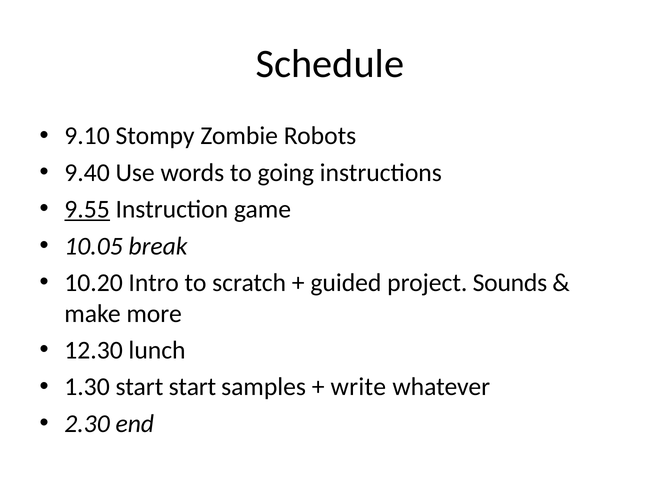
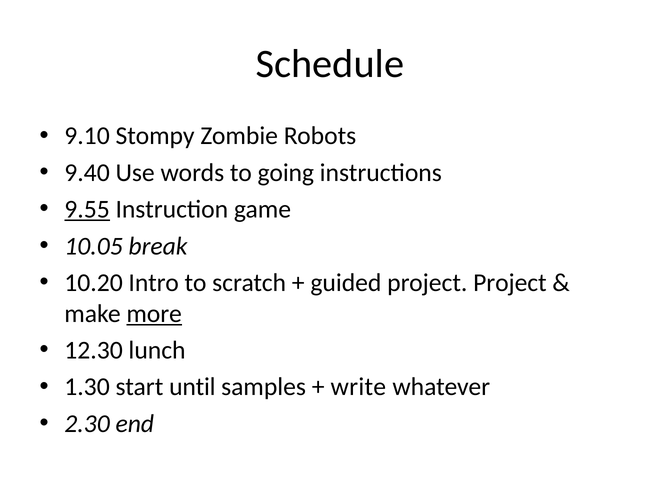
project Sounds: Sounds -> Project
more underline: none -> present
start start: start -> until
